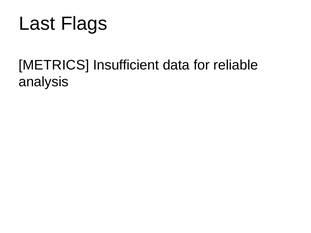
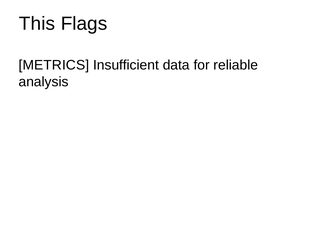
Last: Last -> This
